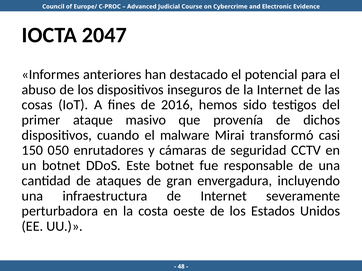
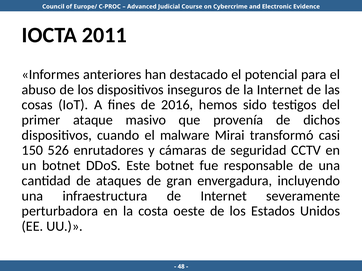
2047: 2047 -> 2011
050: 050 -> 526
